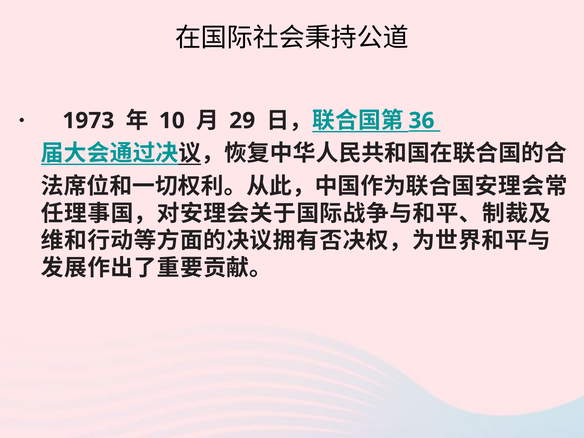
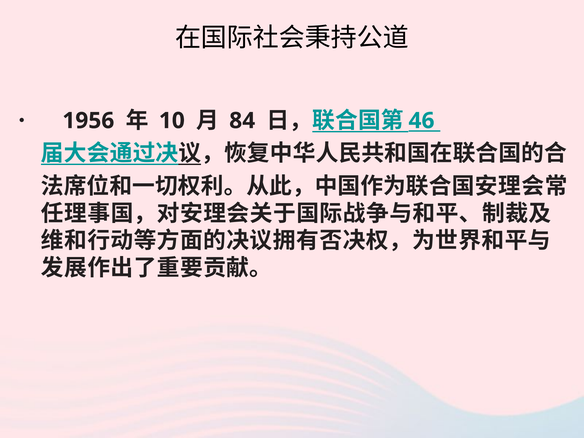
1973: 1973 -> 1956
29: 29 -> 84
36: 36 -> 46
